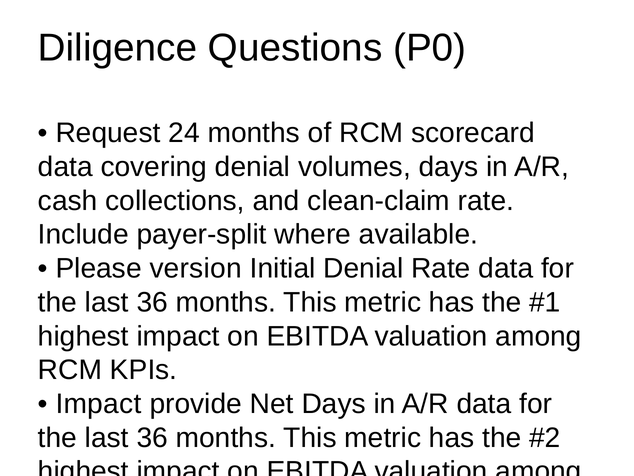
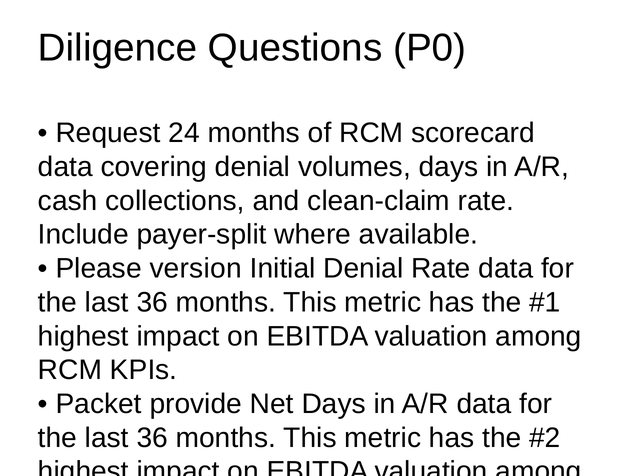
Impact at (99, 404): Impact -> Packet
